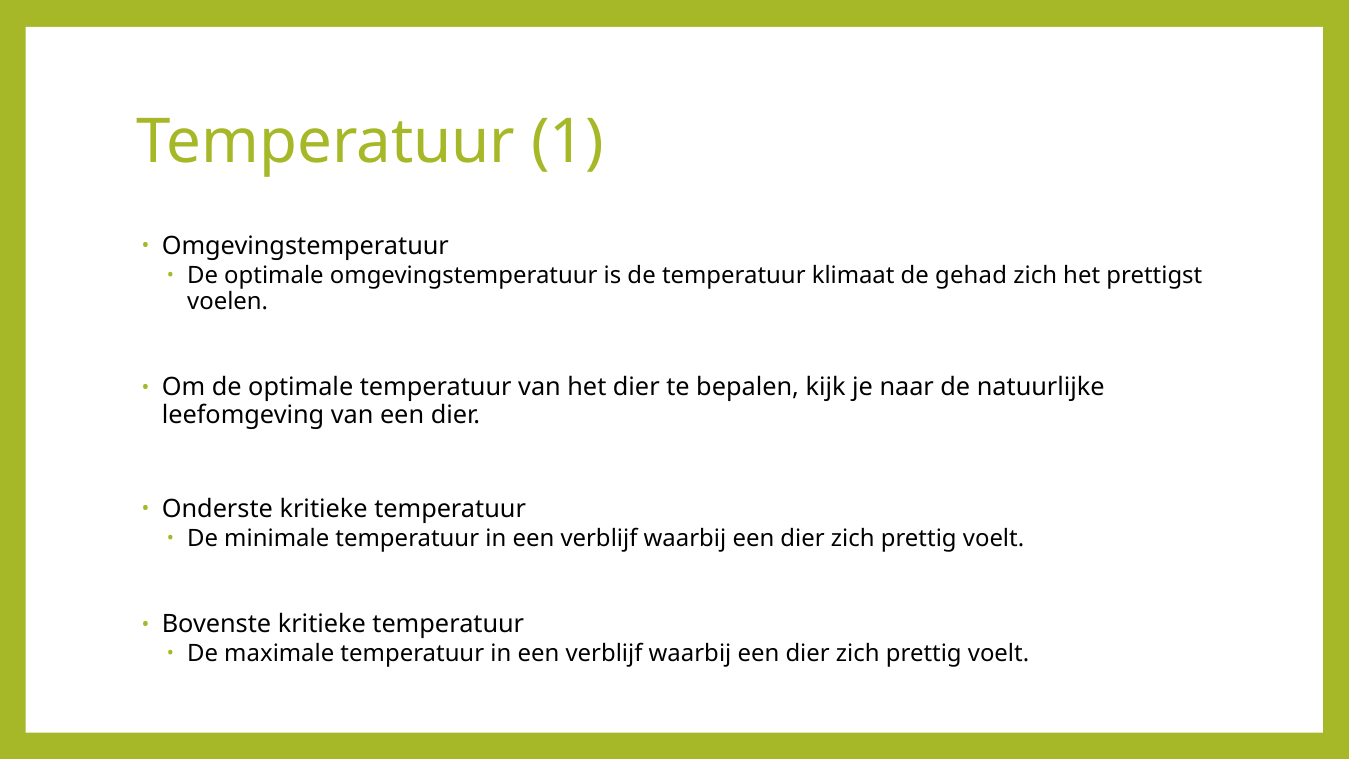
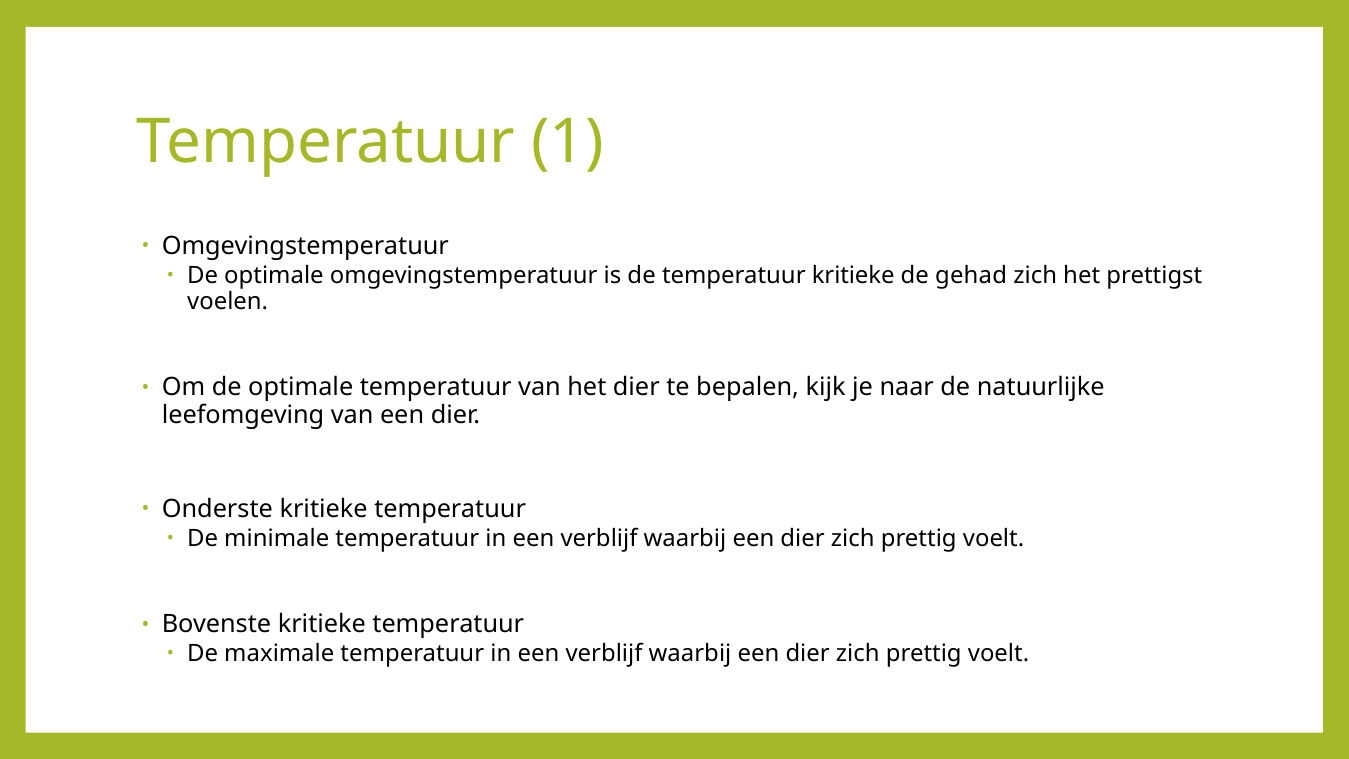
temperatuur klimaat: klimaat -> kritieke
